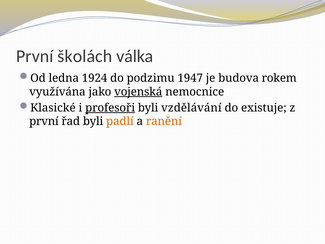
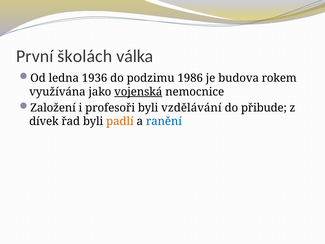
1924: 1924 -> 1936
1947: 1947 -> 1986
Klasické: Klasické -> Založení
profesoři underline: present -> none
existuje: existuje -> přibude
první at (44, 121): první -> dívek
ranění colour: orange -> blue
